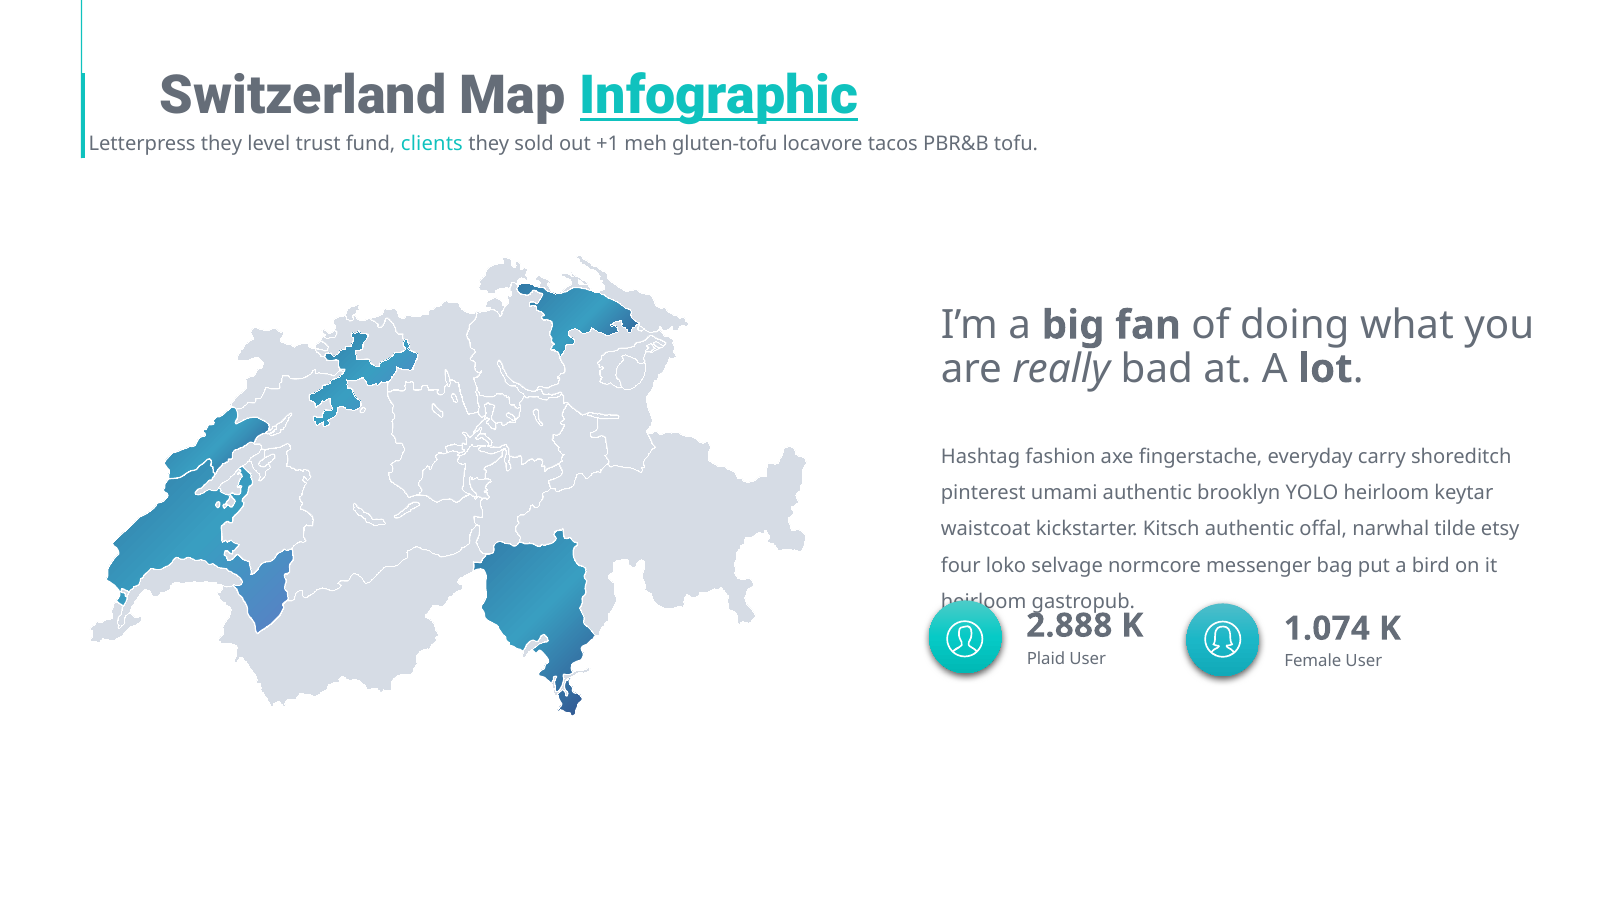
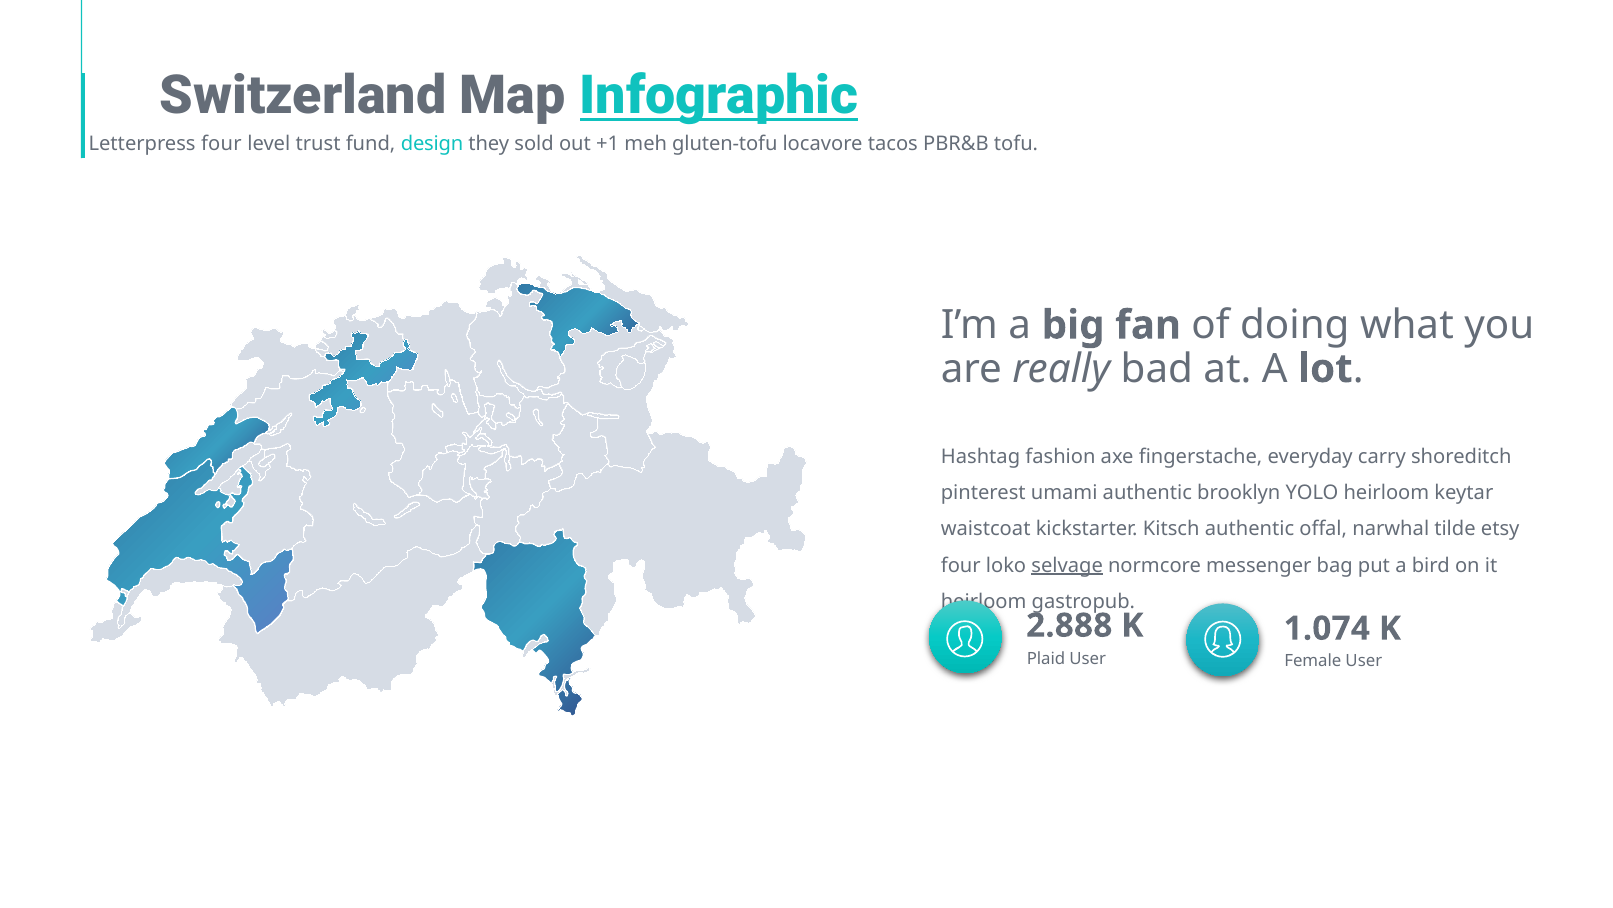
Letterpress they: they -> four
clients: clients -> design
selvage underline: none -> present
